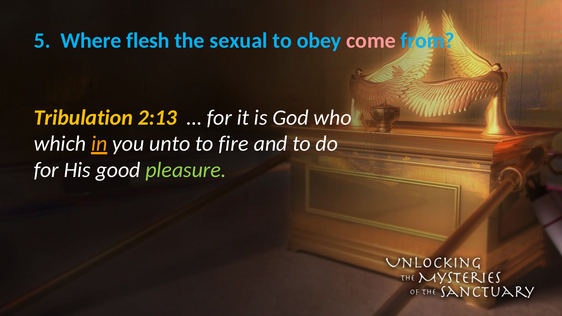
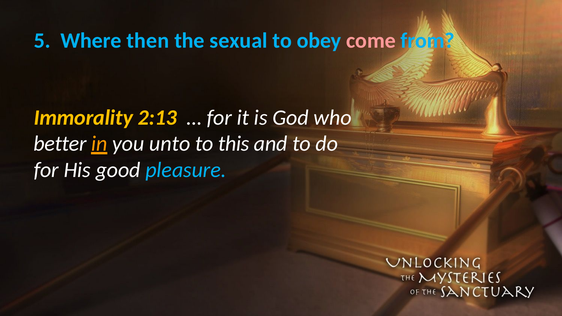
flesh: flesh -> then
Tribulation: Tribulation -> Immorality
which: which -> better
fire: fire -> this
pleasure colour: light green -> light blue
